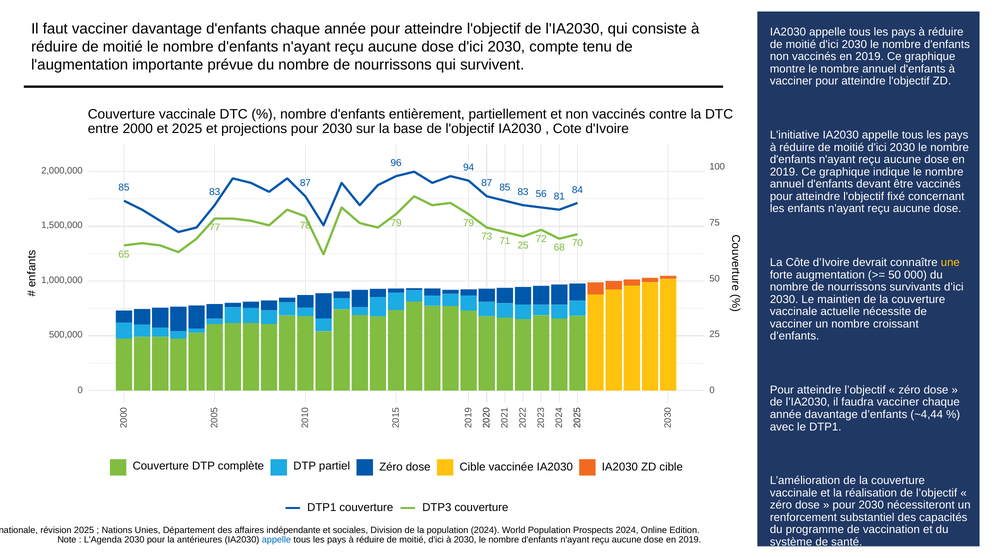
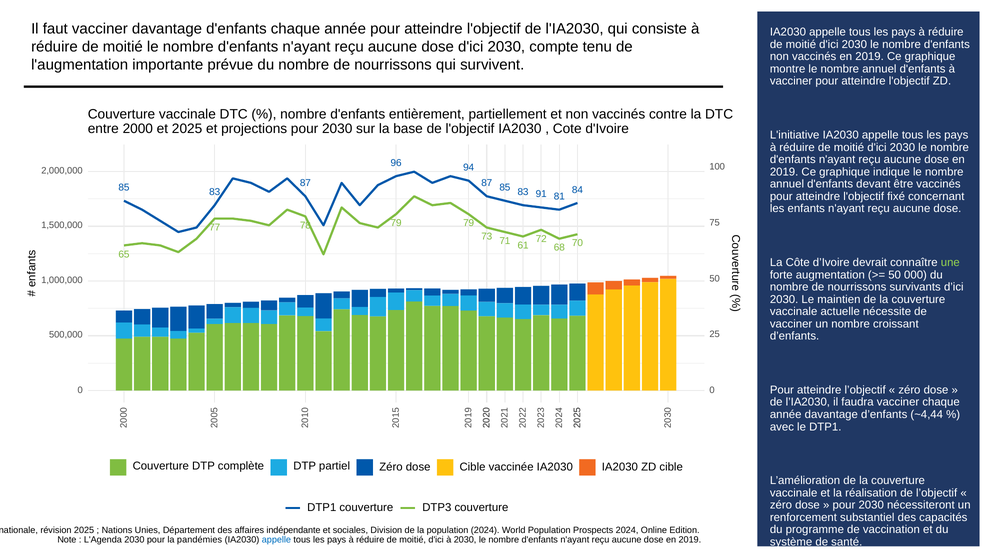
56: 56 -> 91
71 25: 25 -> 61
une colour: yellow -> light green
antérieures: antérieures -> pandémies
